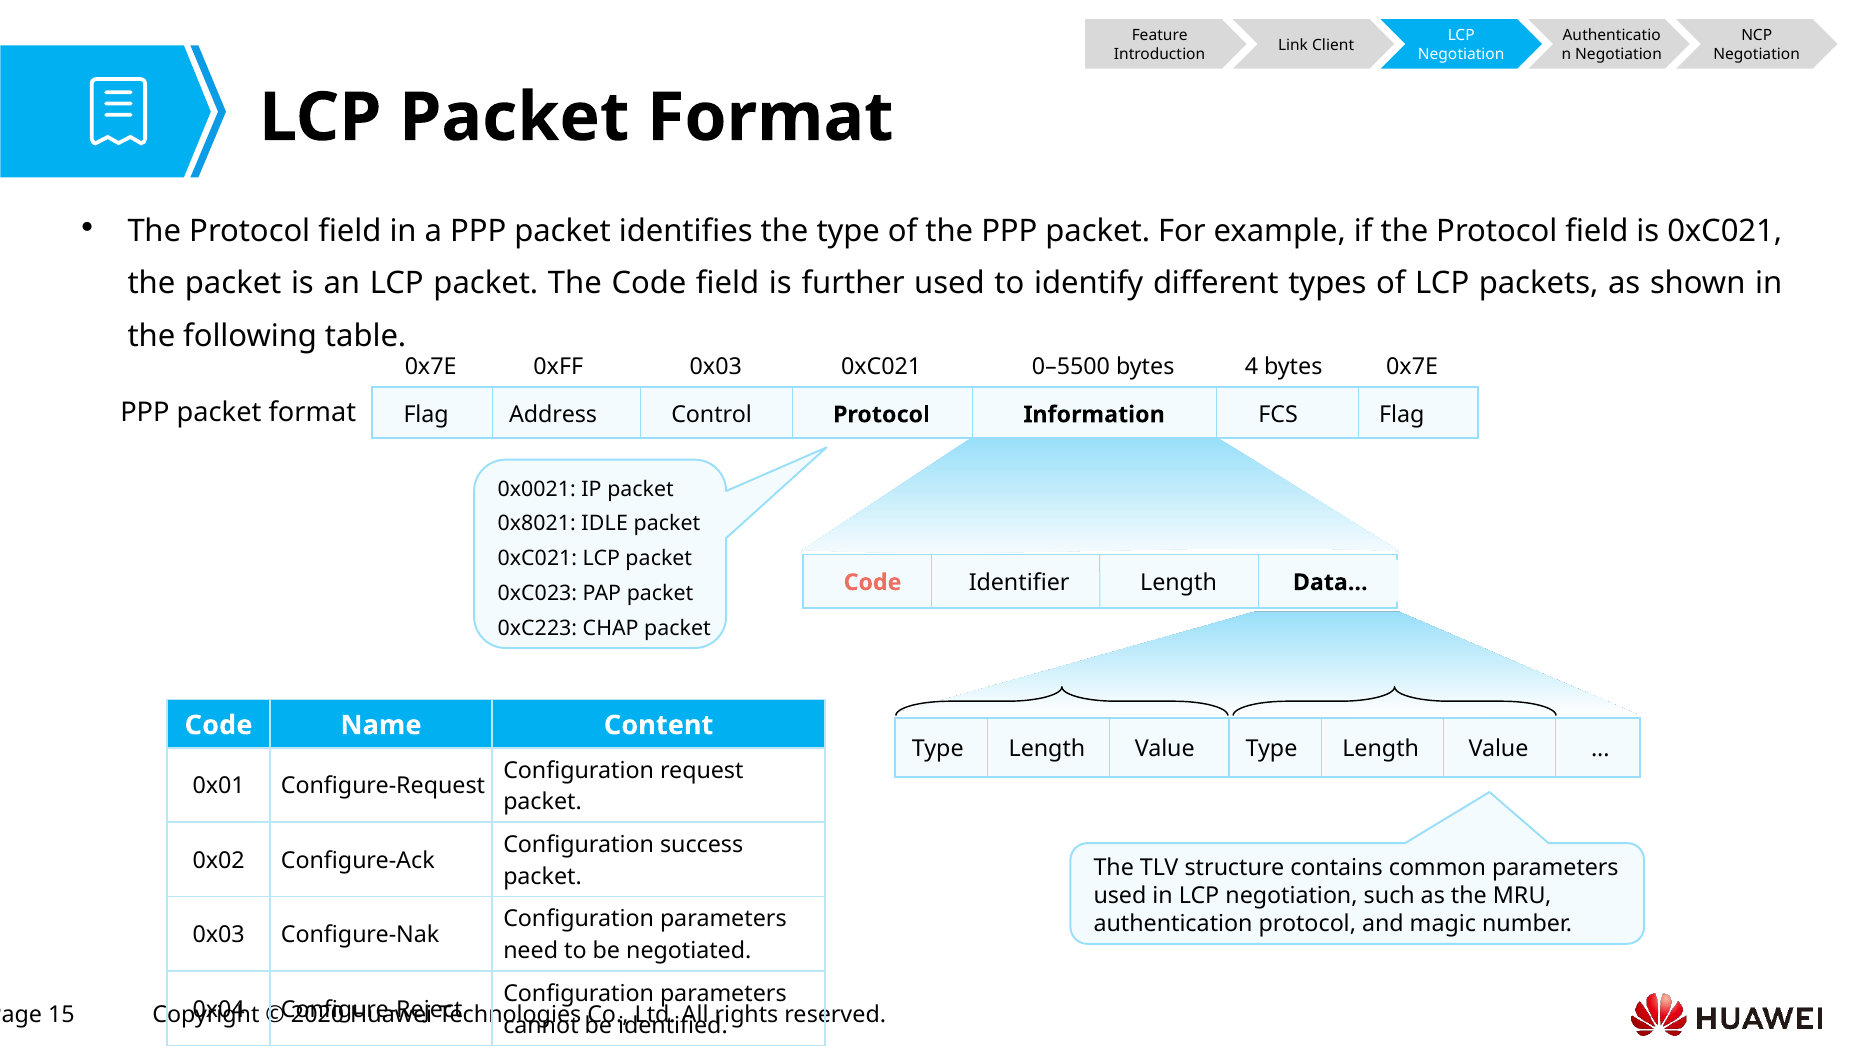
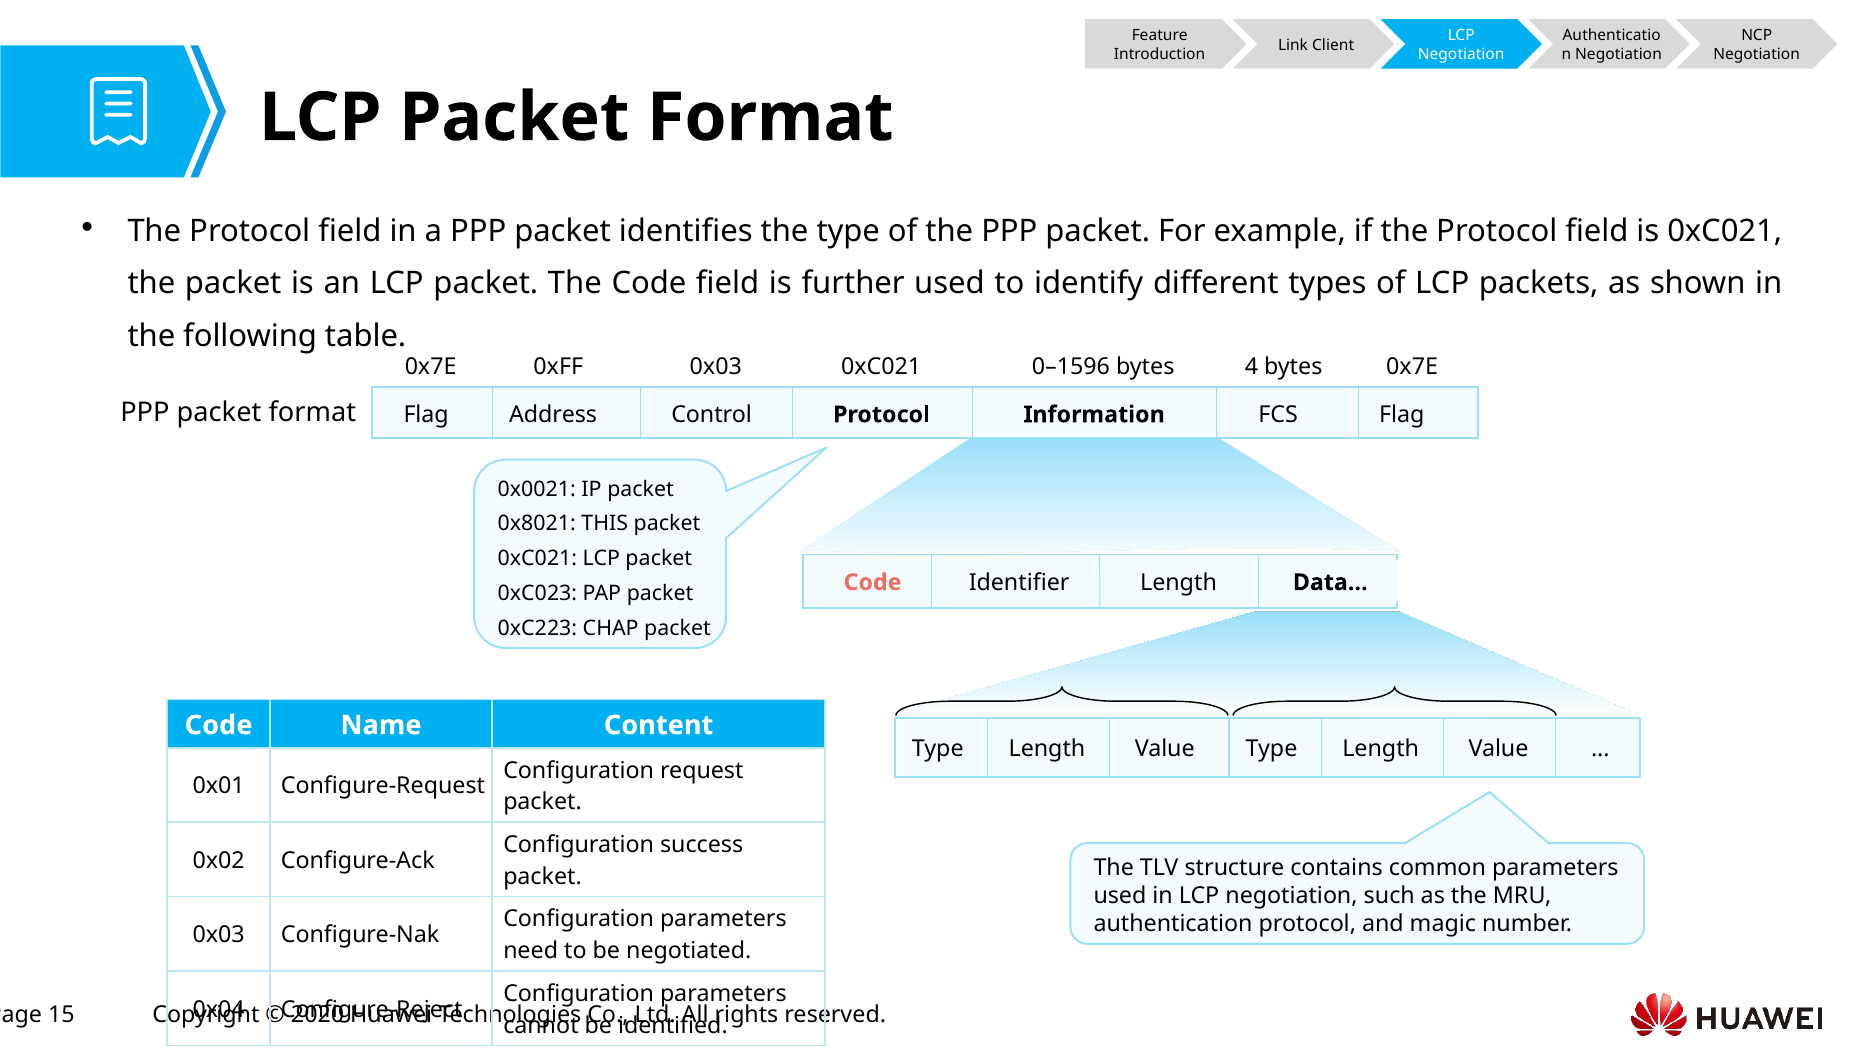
0–5500: 0–5500 -> 0–1596
IDLE: IDLE -> THIS
